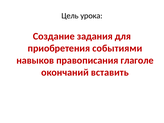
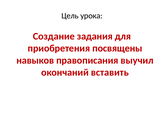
событиями: событиями -> посвящены
глаголе: глаголе -> выучил
